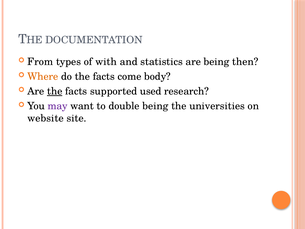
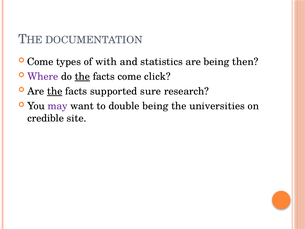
From at (40, 62): From -> Come
Where colour: orange -> purple
the at (82, 76) underline: none -> present
body: body -> click
used: used -> sure
website: website -> credible
